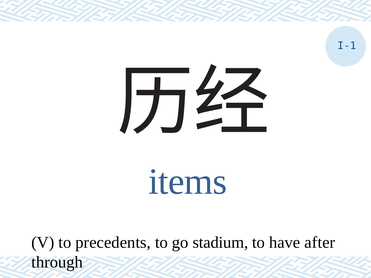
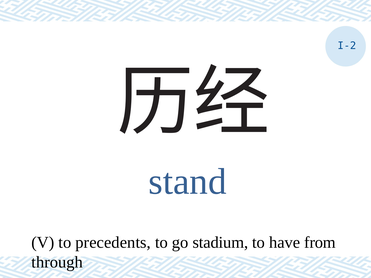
I-1: I-1 -> I-2
items: items -> stand
after: after -> from
